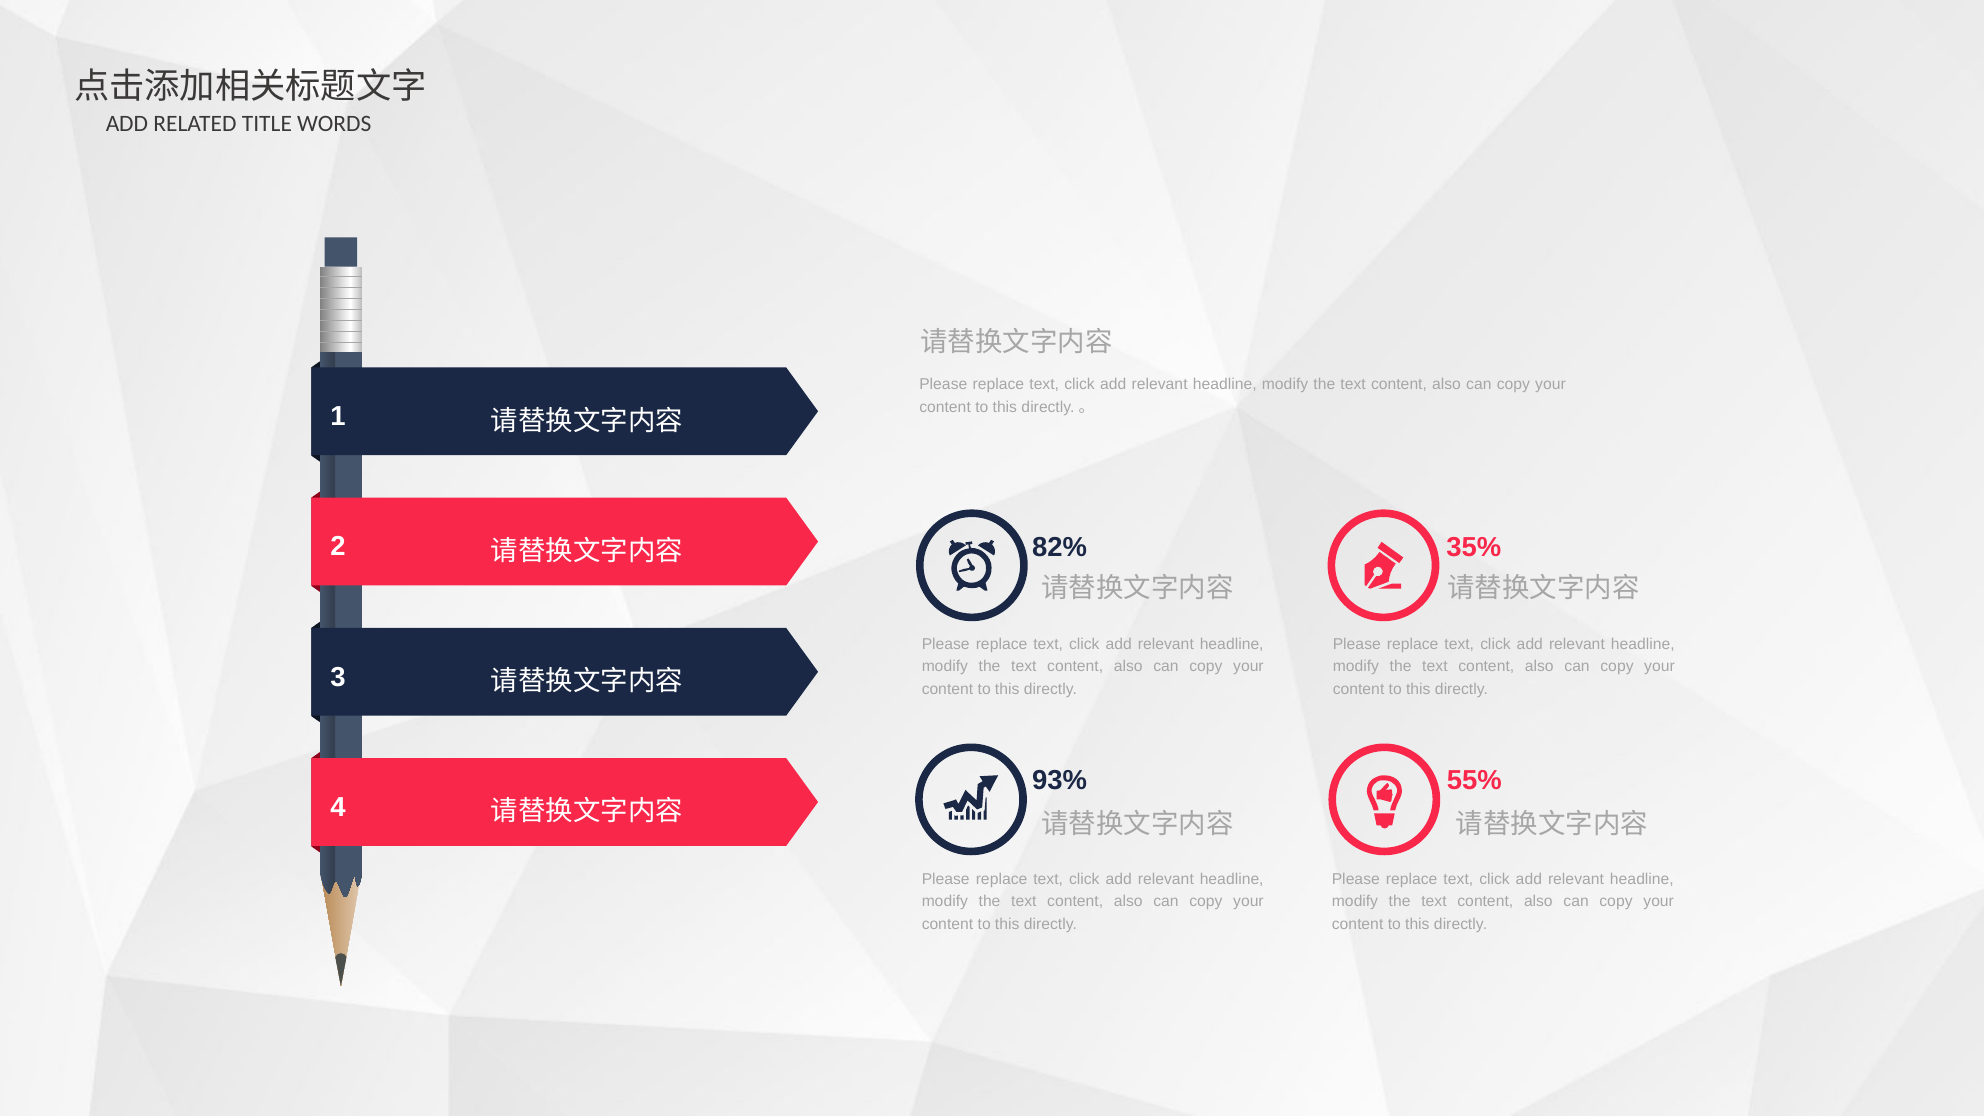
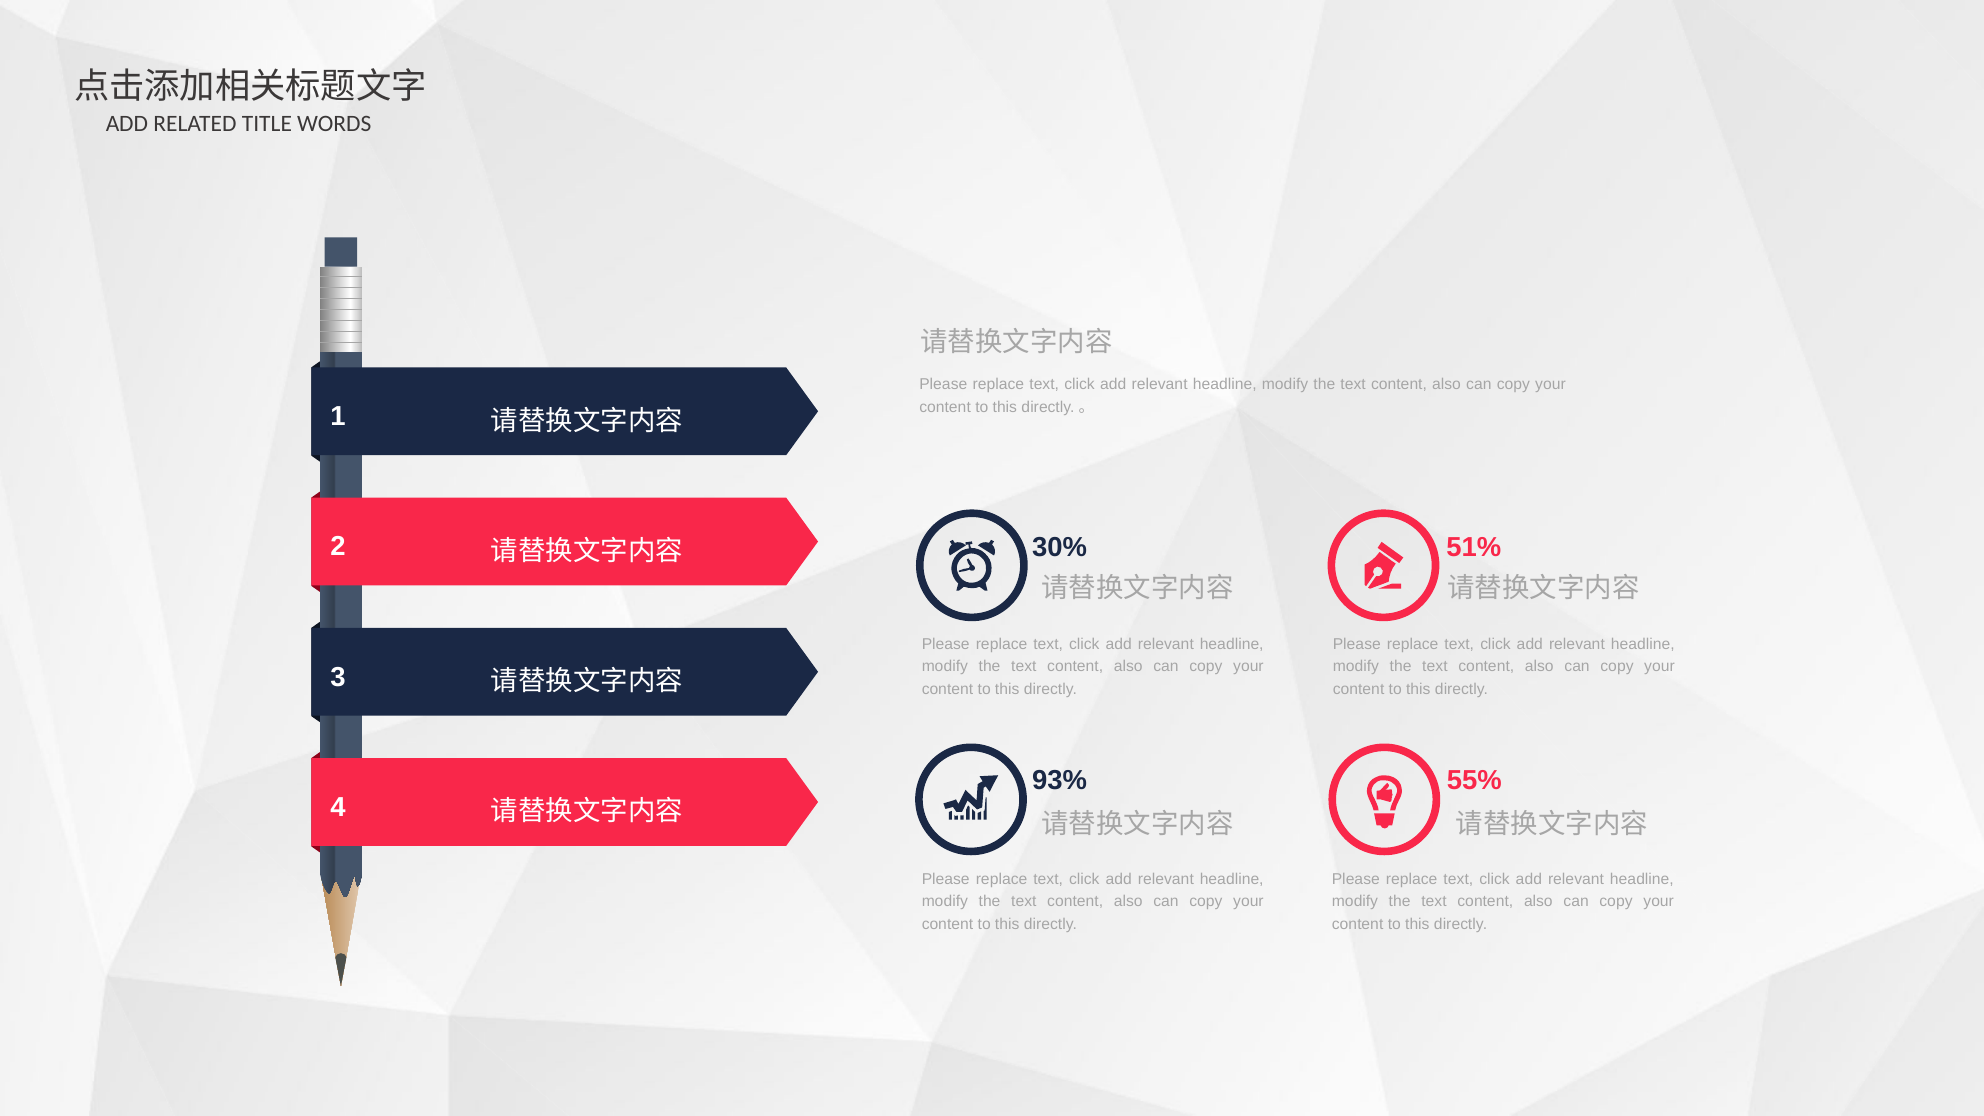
82%: 82% -> 30%
35%: 35% -> 51%
